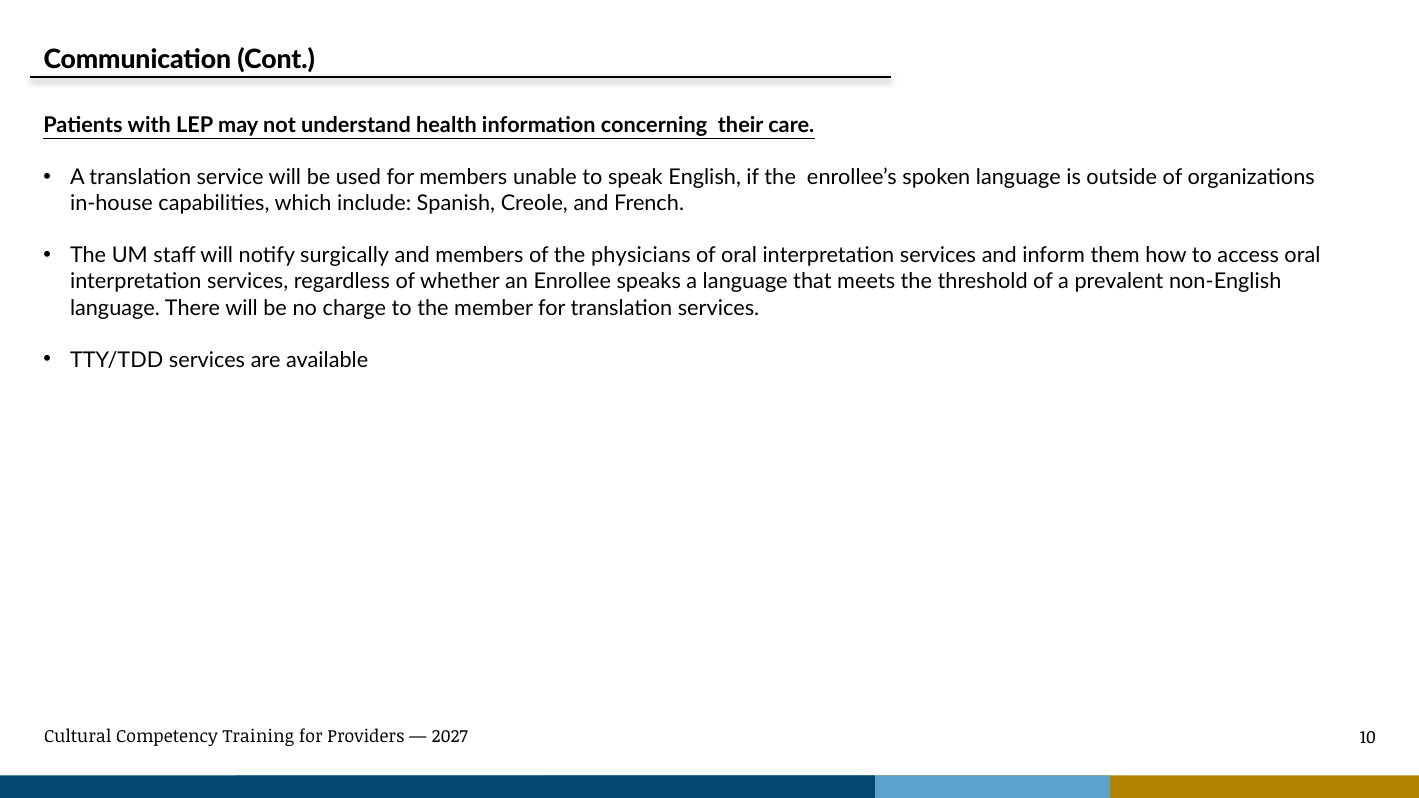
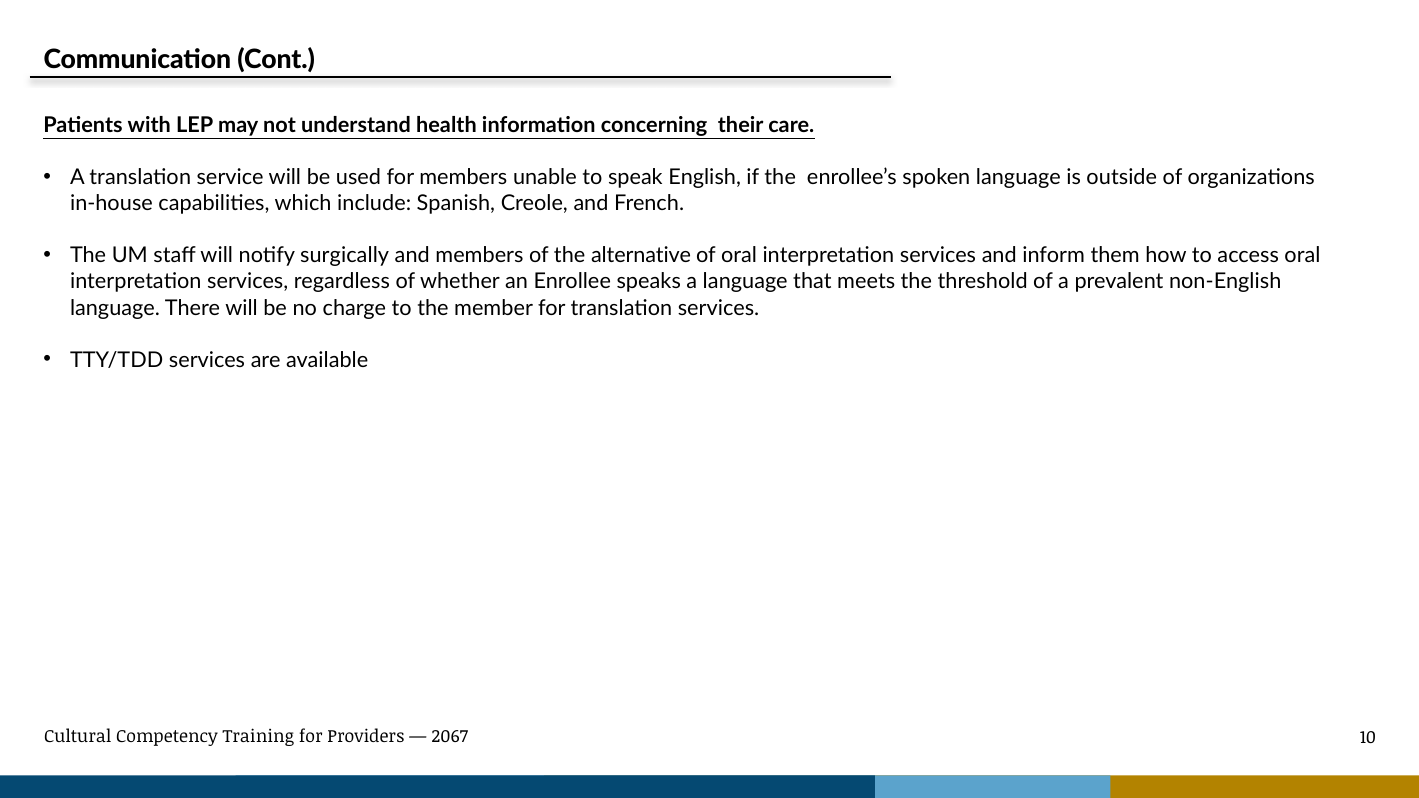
physicians: physicians -> alternative
2027: 2027 -> 2067
